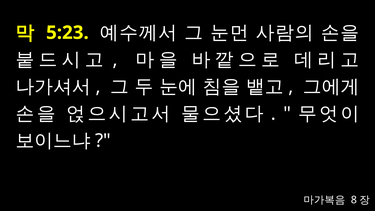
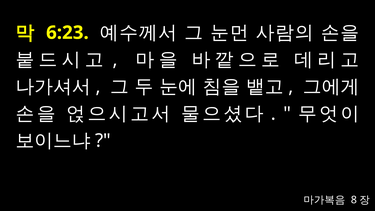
5:23: 5:23 -> 6:23
